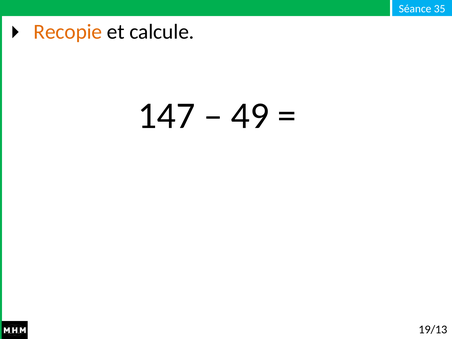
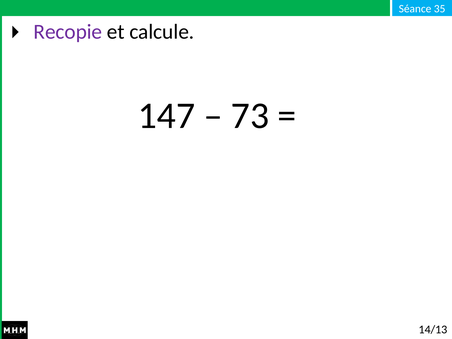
Recopie colour: orange -> purple
49: 49 -> 73
19/13: 19/13 -> 14/13
